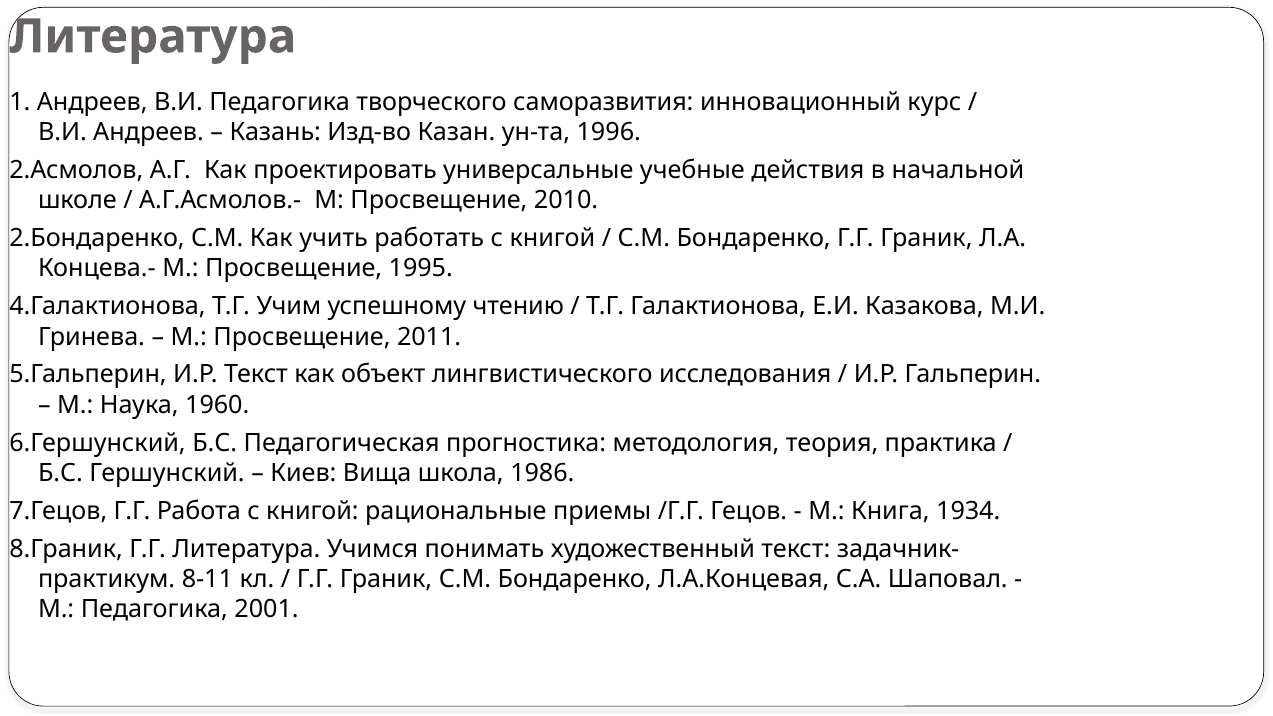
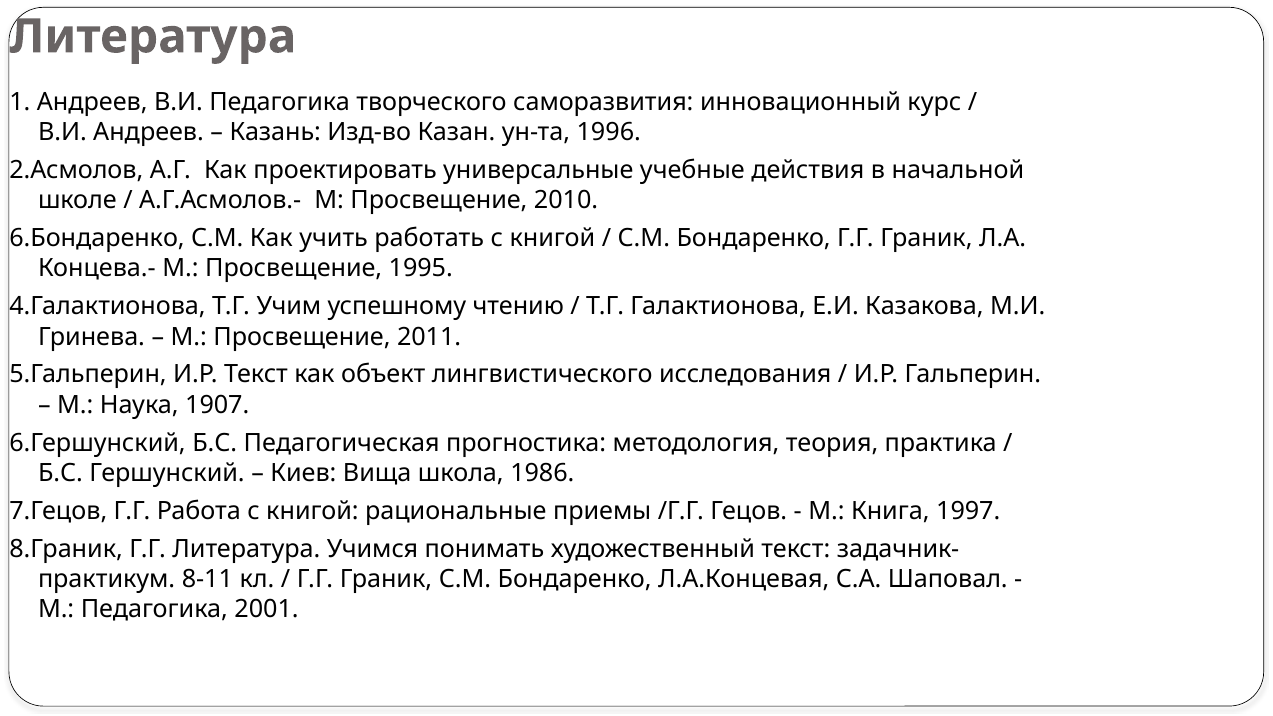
2.Бондаренко: 2.Бондаренко -> 6.Бондаренко
1960: 1960 -> 1907
1934: 1934 -> 1997
